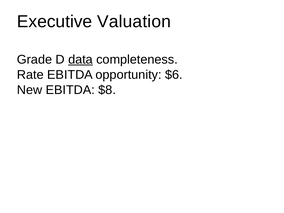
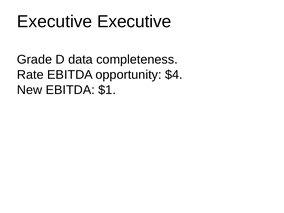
Executive Valuation: Valuation -> Executive
data underline: present -> none
$6: $6 -> $4
$8: $8 -> $1
